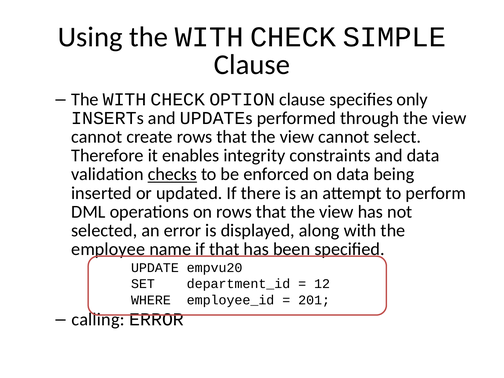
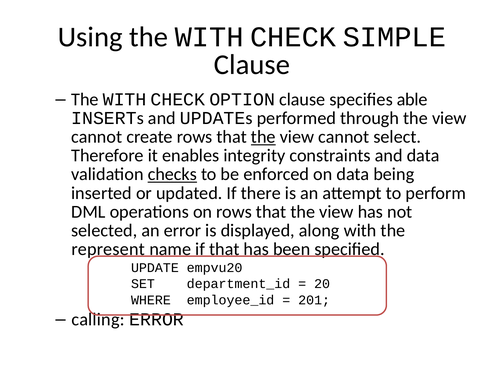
only: only -> able
the at (263, 137) underline: none -> present
employee: employee -> represent
12: 12 -> 20
